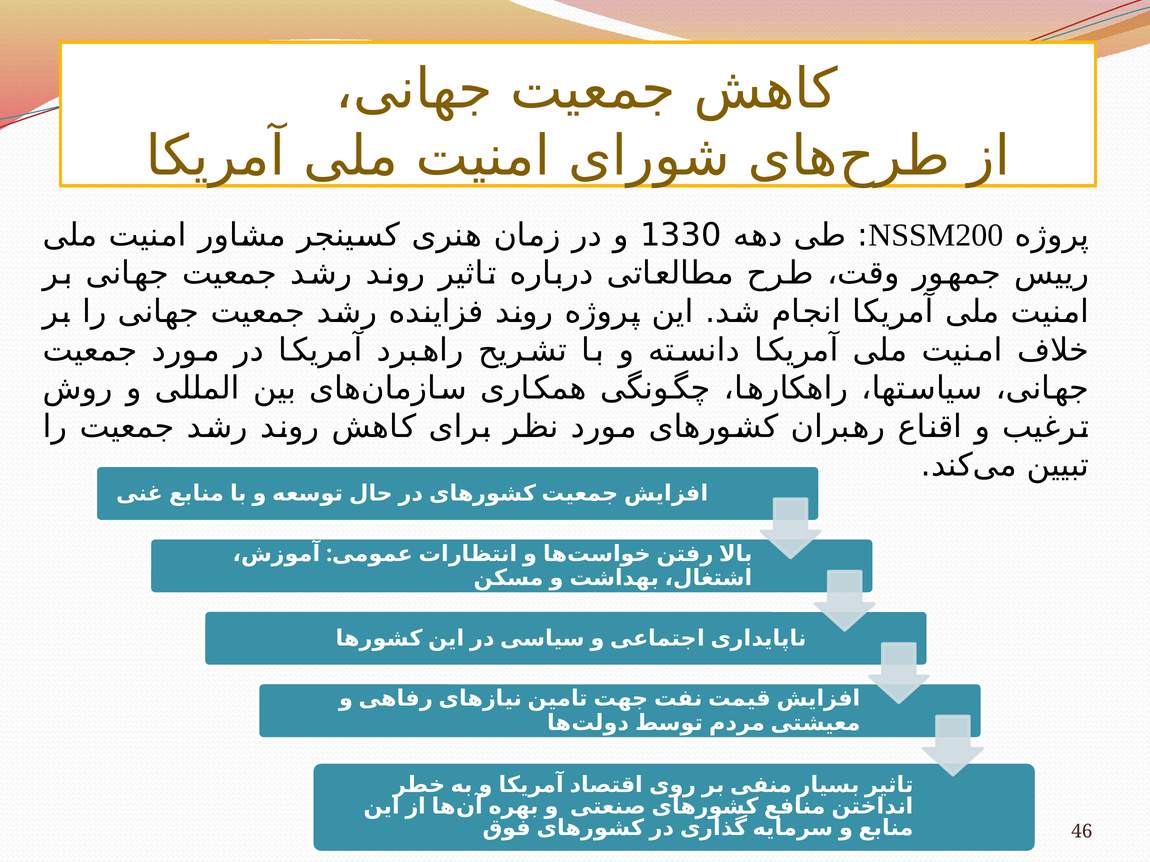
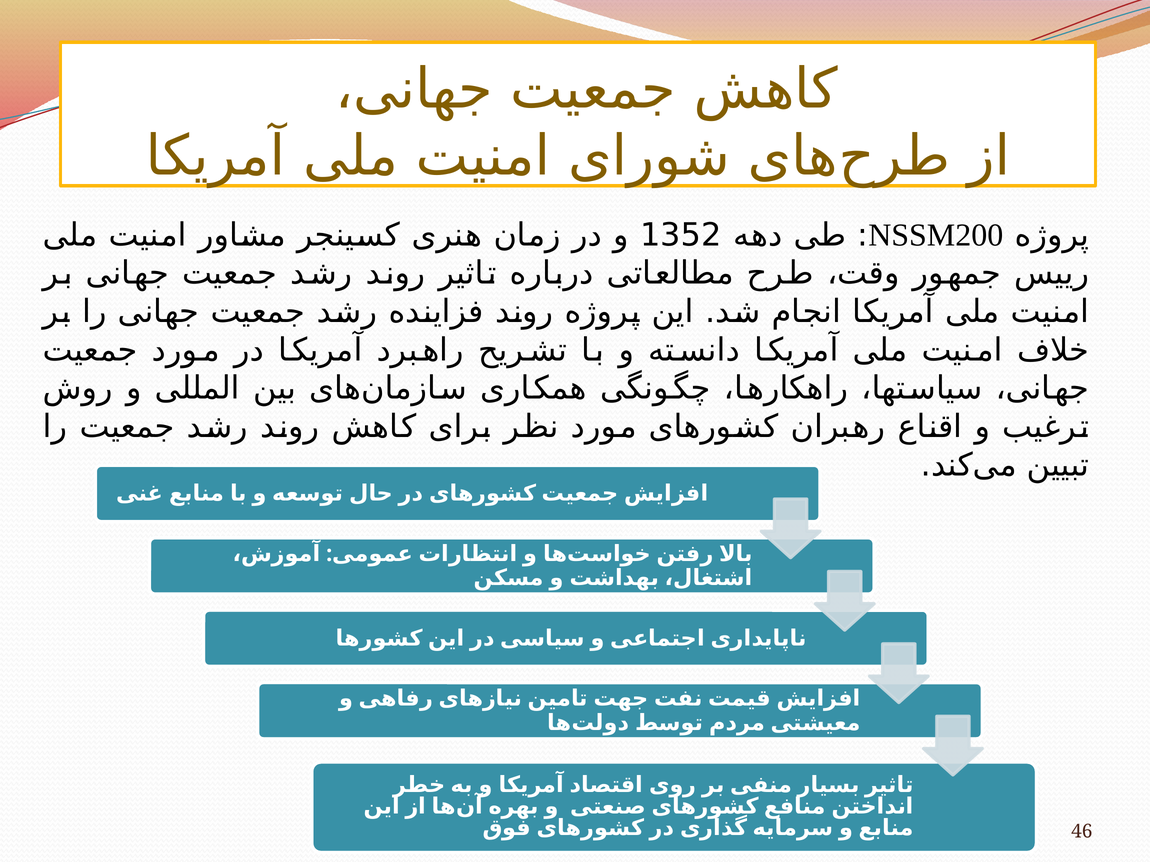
1330: 1330 -> 1352
